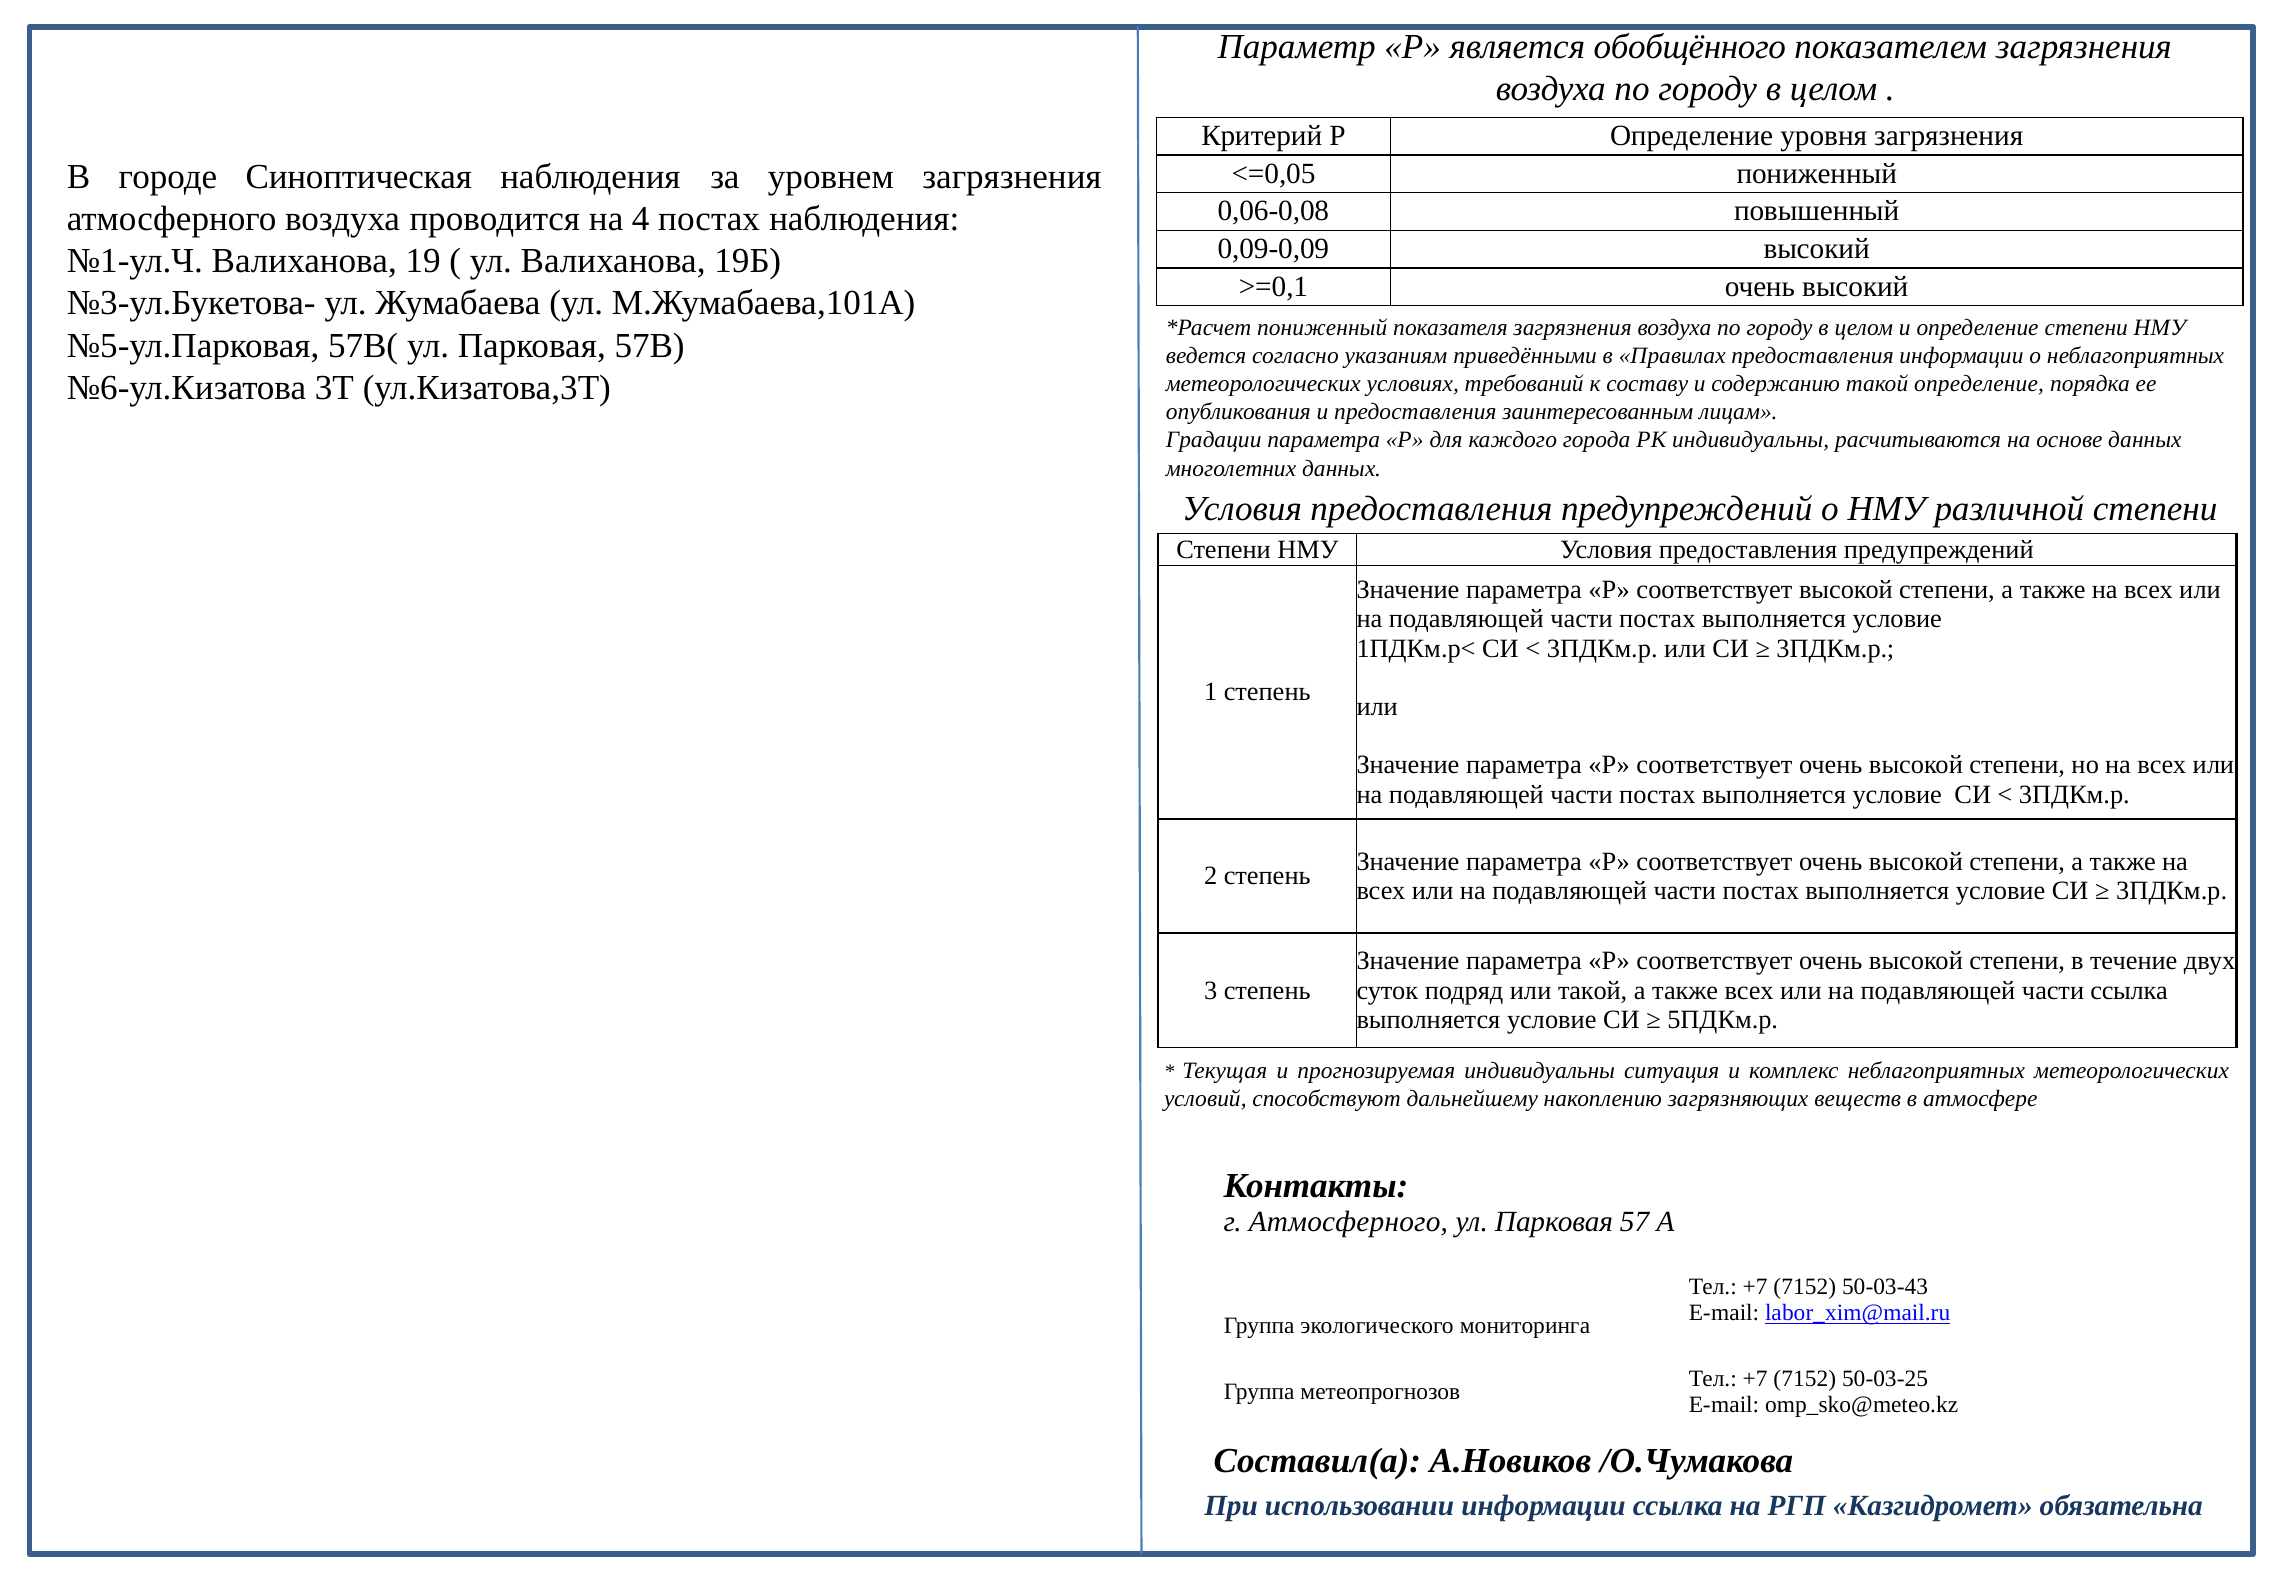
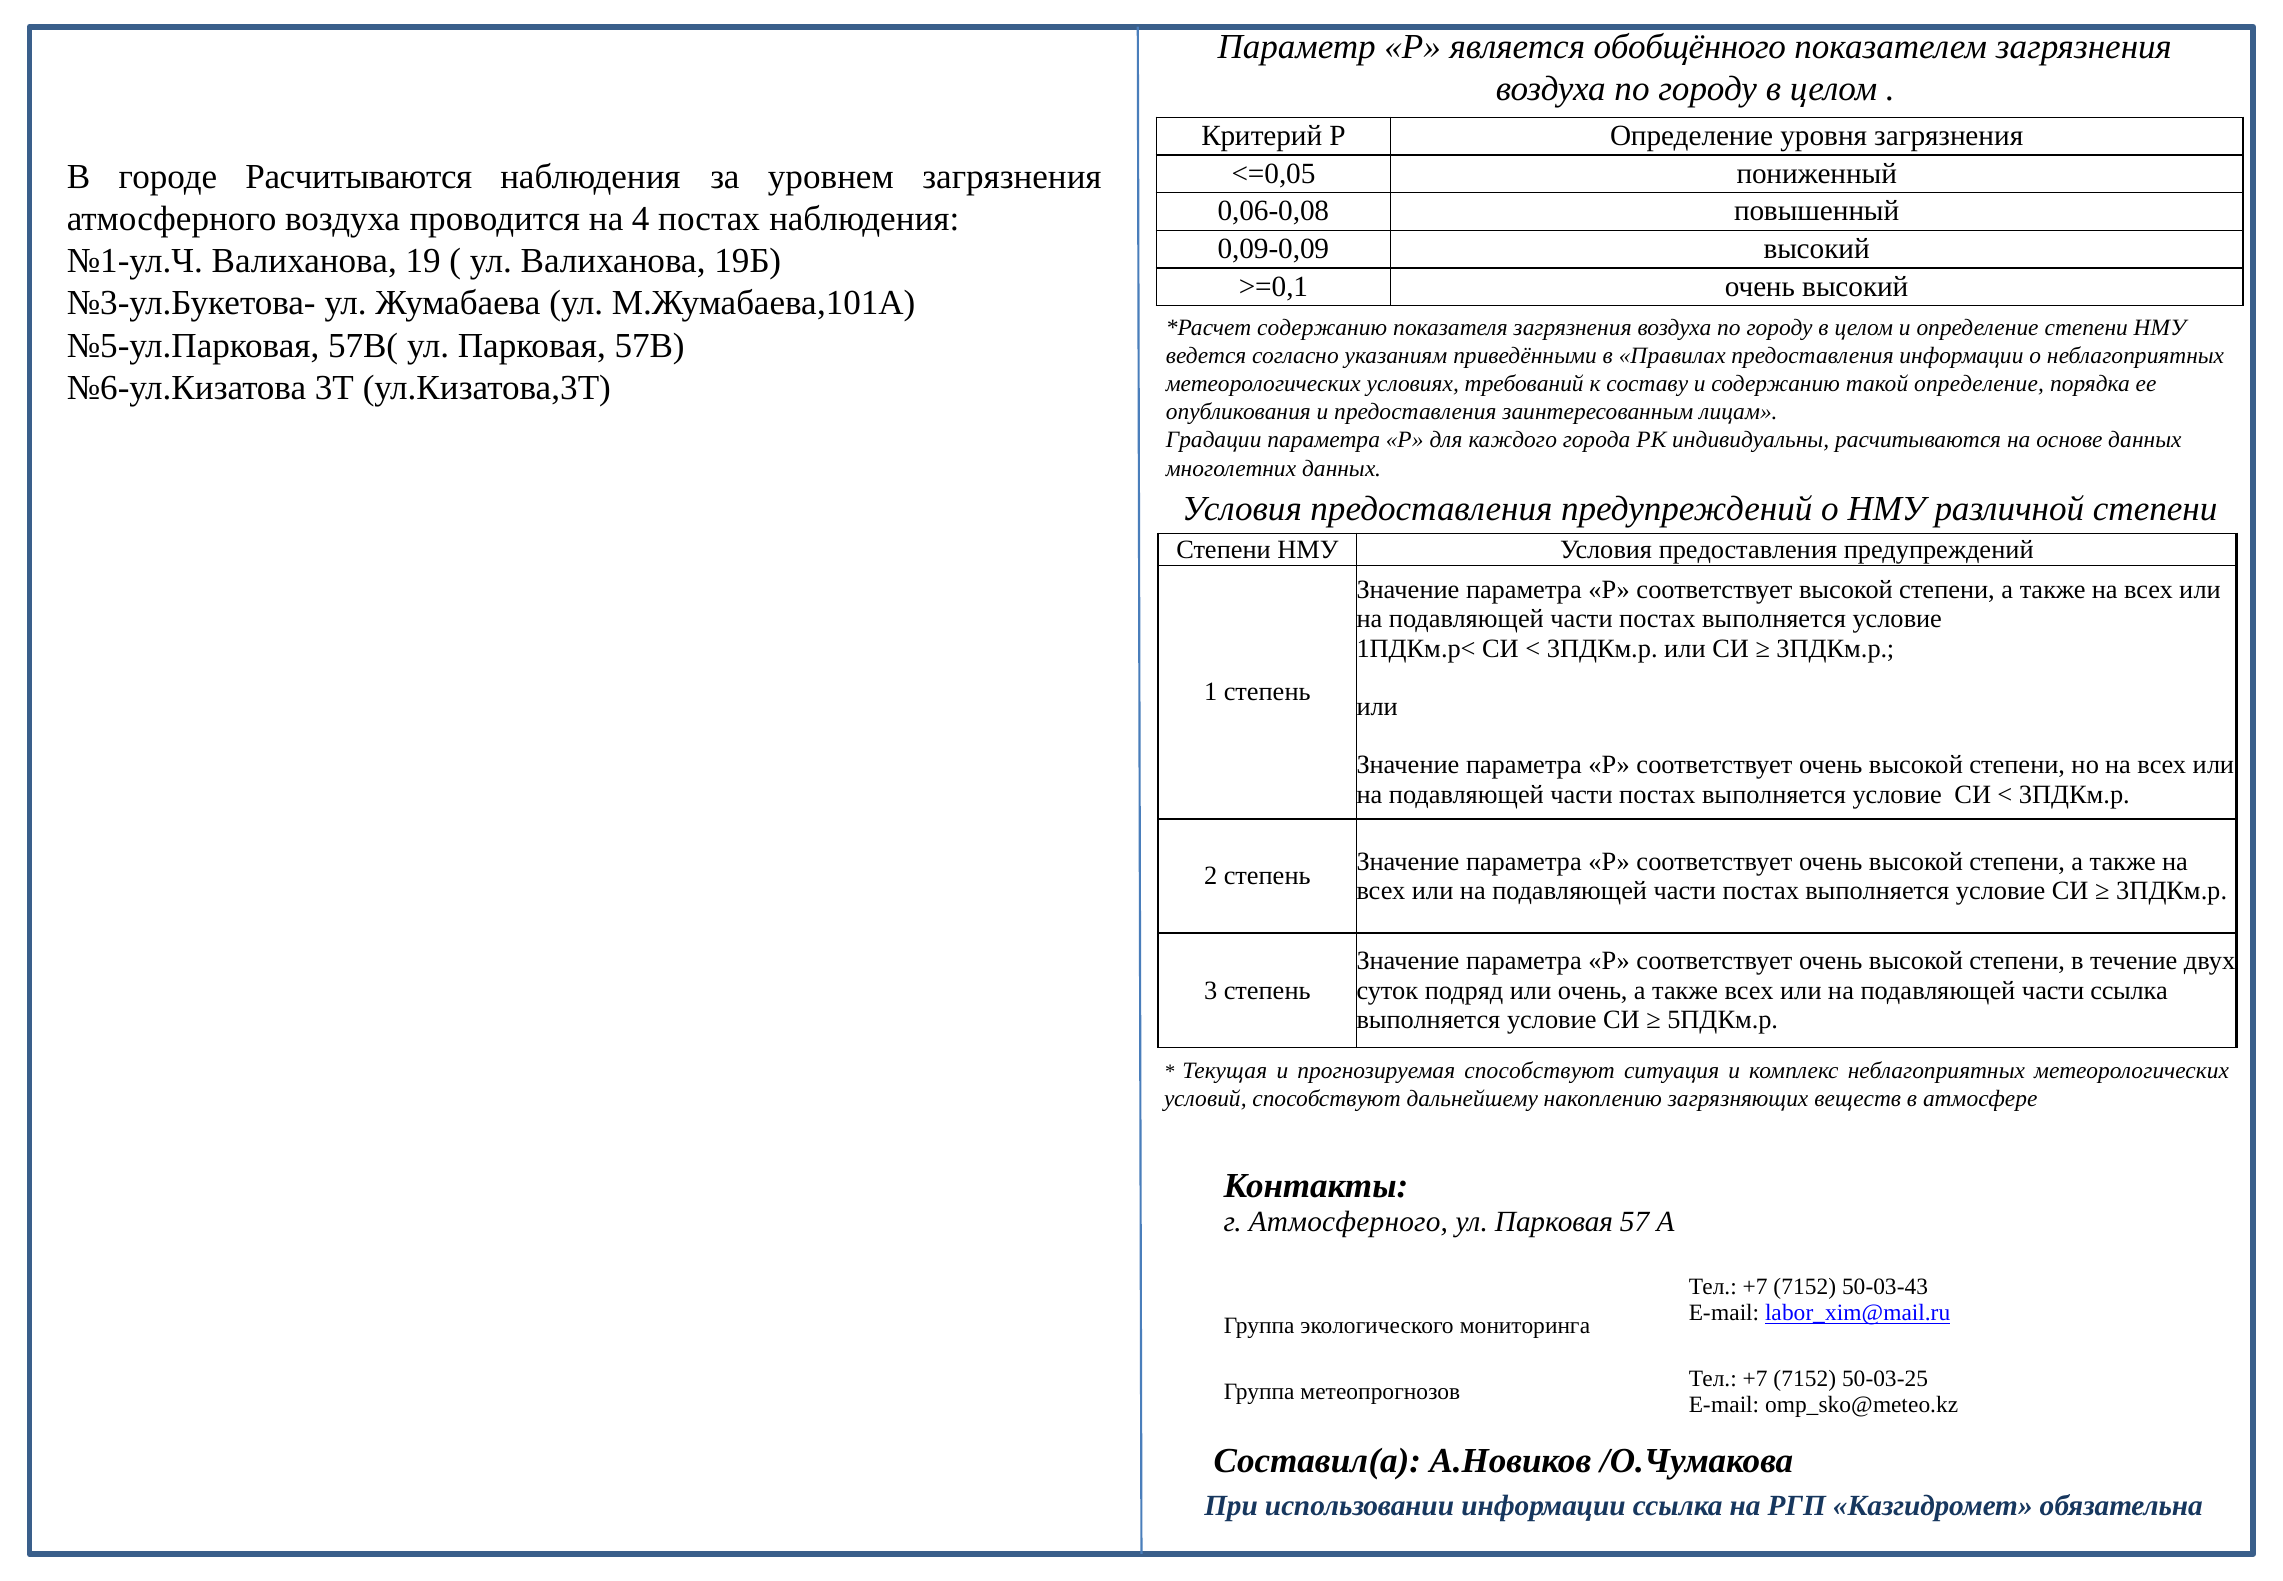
городе Синоптическая: Синоптическая -> Расчитываются
пониженный at (1322, 328): пониженный -> содержанию
или такой: такой -> очень
прогнозируемая индивидуальны: индивидуальны -> способствуют
